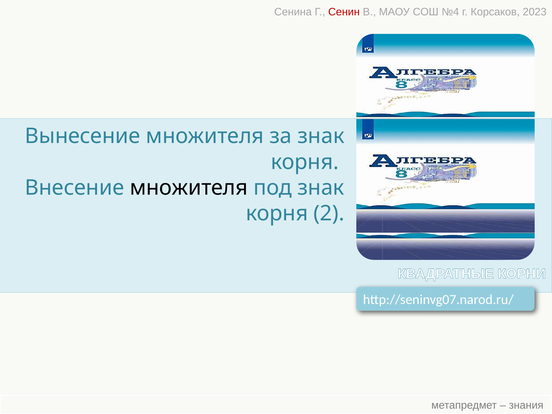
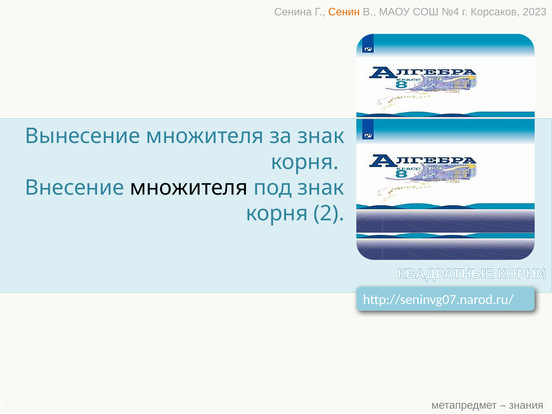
Сенин colour: red -> orange
